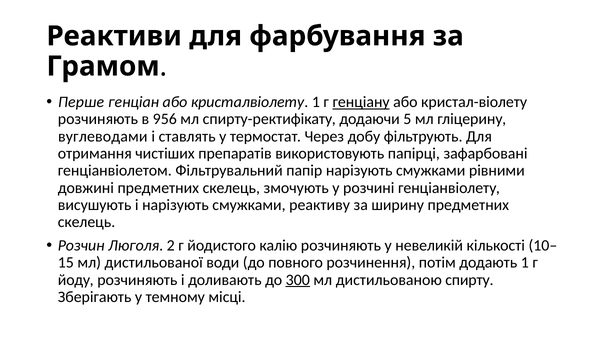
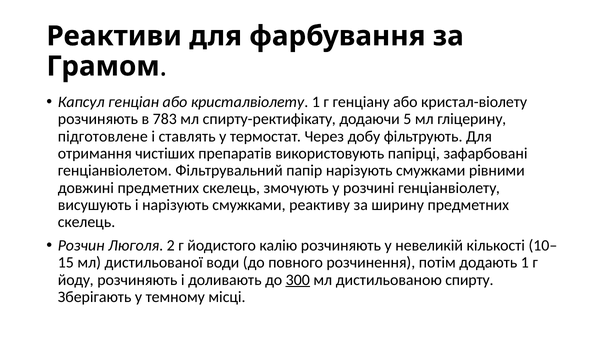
Перше: Перше -> Капсул
генціану underline: present -> none
956: 956 -> 783
вуглеводами: вуглеводами -> підготовлене
